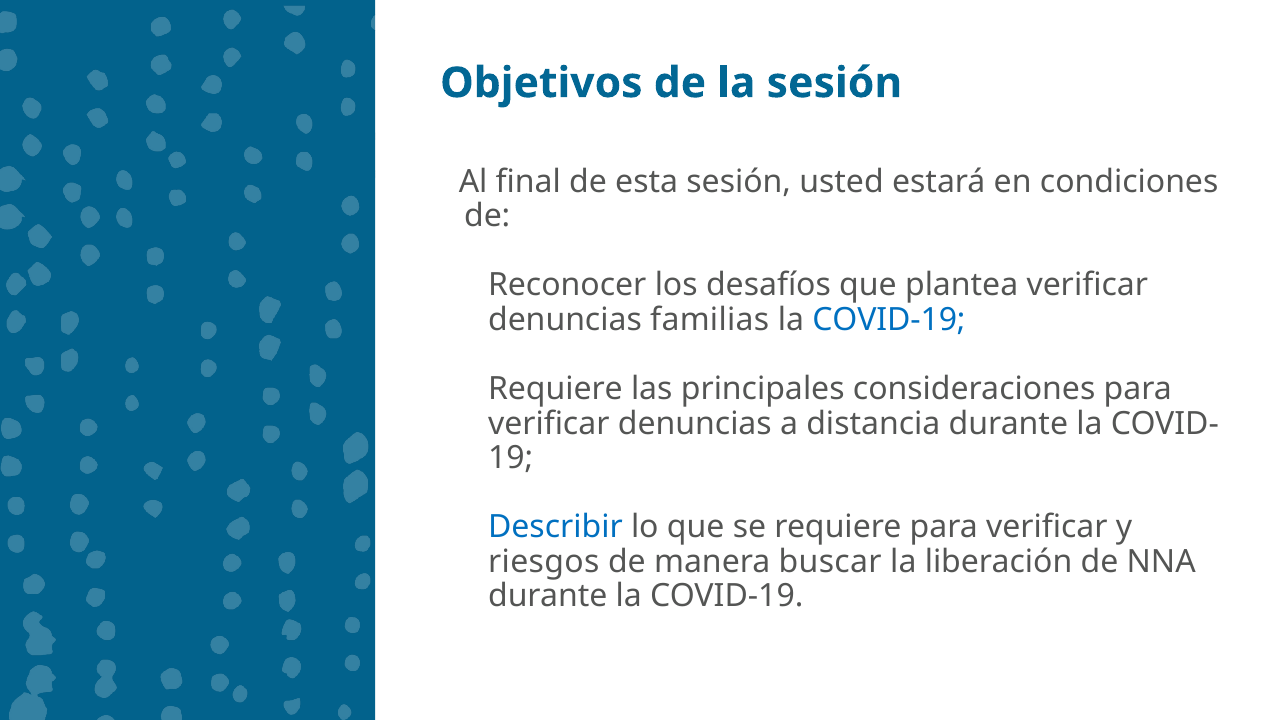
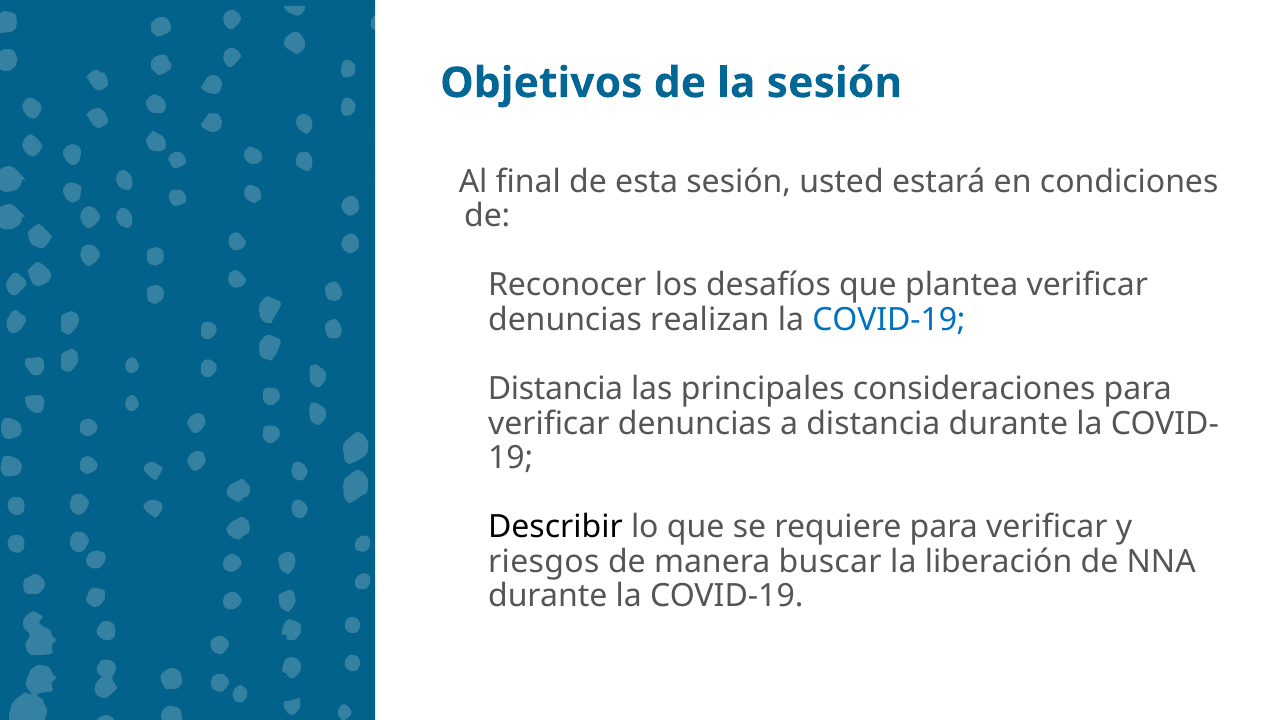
familias: familias -> realizan
Requiere at (555, 389): Requiere -> Distancia
Describir colour: blue -> black
